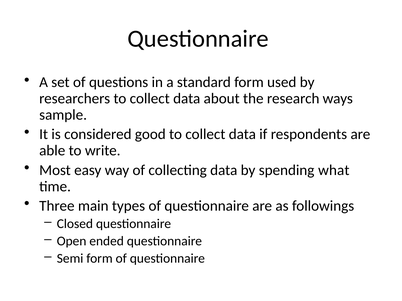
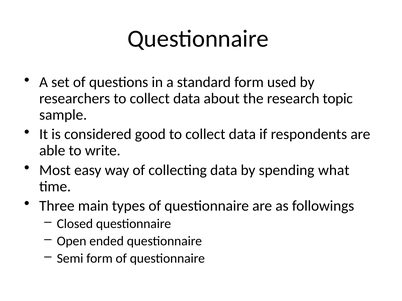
ways: ways -> topic
